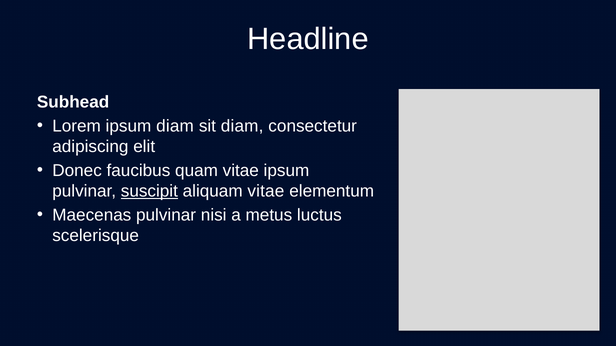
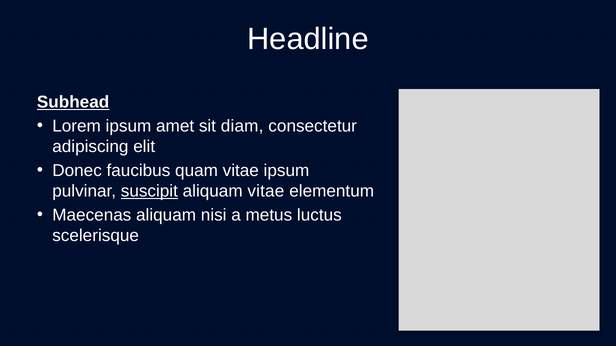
Subhead underline: none -> present
ipsum diam: diam -> amet
Maecenas pulvinar: pulvinar -> aliquam
